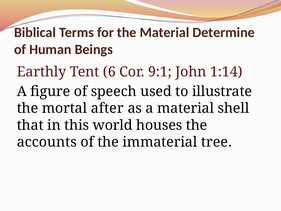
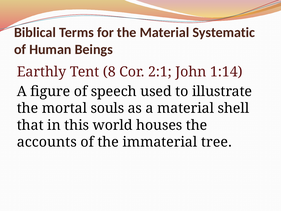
Determine: Determine -> Systematic
6: 6 -> 8
9:1: 9:1 -> 2:1
after: after -> souls
